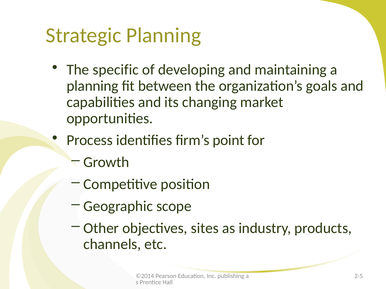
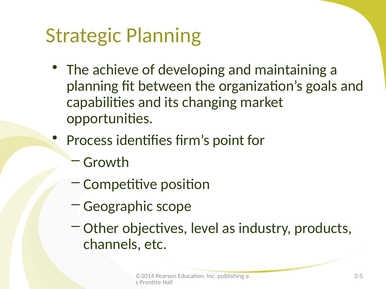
specific: specific -> achieve
sites: sites -> level
